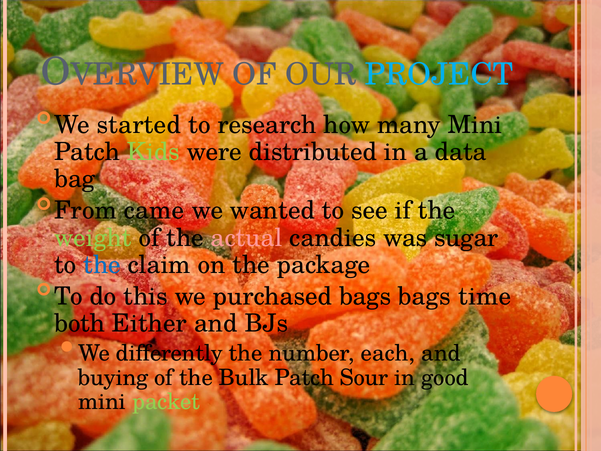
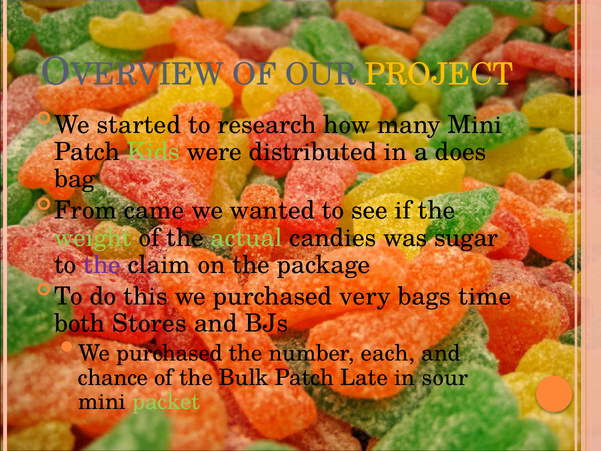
PROJECT colour: light blue -> yellow
data: data -> does
actual colour: pink -> light green
the at (102, 265) colour: blue -> purple
purchased bags: bags -> very
Either: Either -> Stores
differently at (169, 353): differently -> purchased
buying: buying -> chance
Sour: Sour -> Late
good: good -> sour
